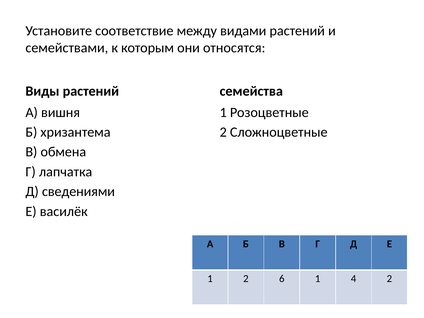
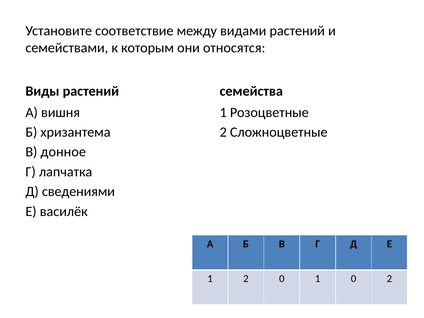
обмена: обмена -> донное
2 6: 6 -> 0
1 4: 4 -> 0
